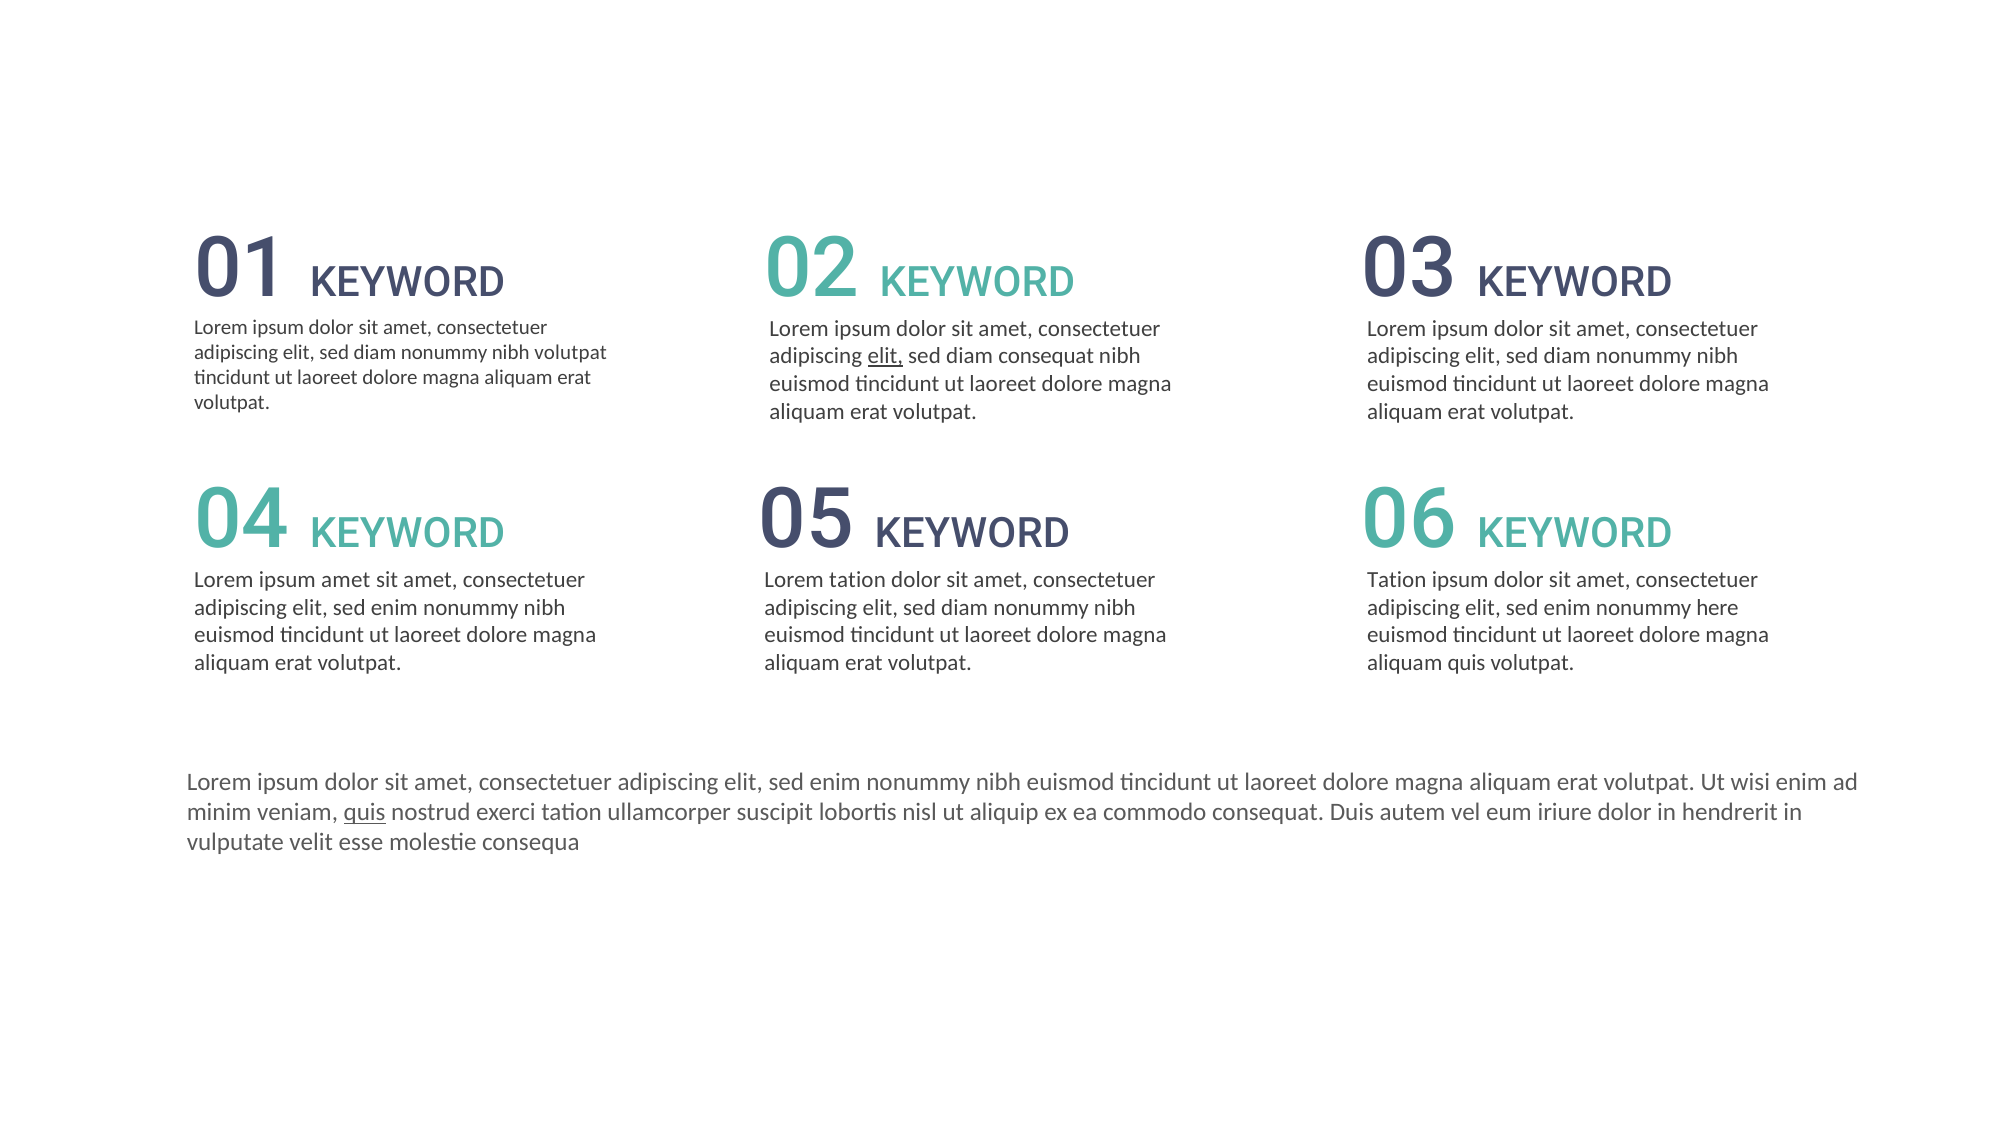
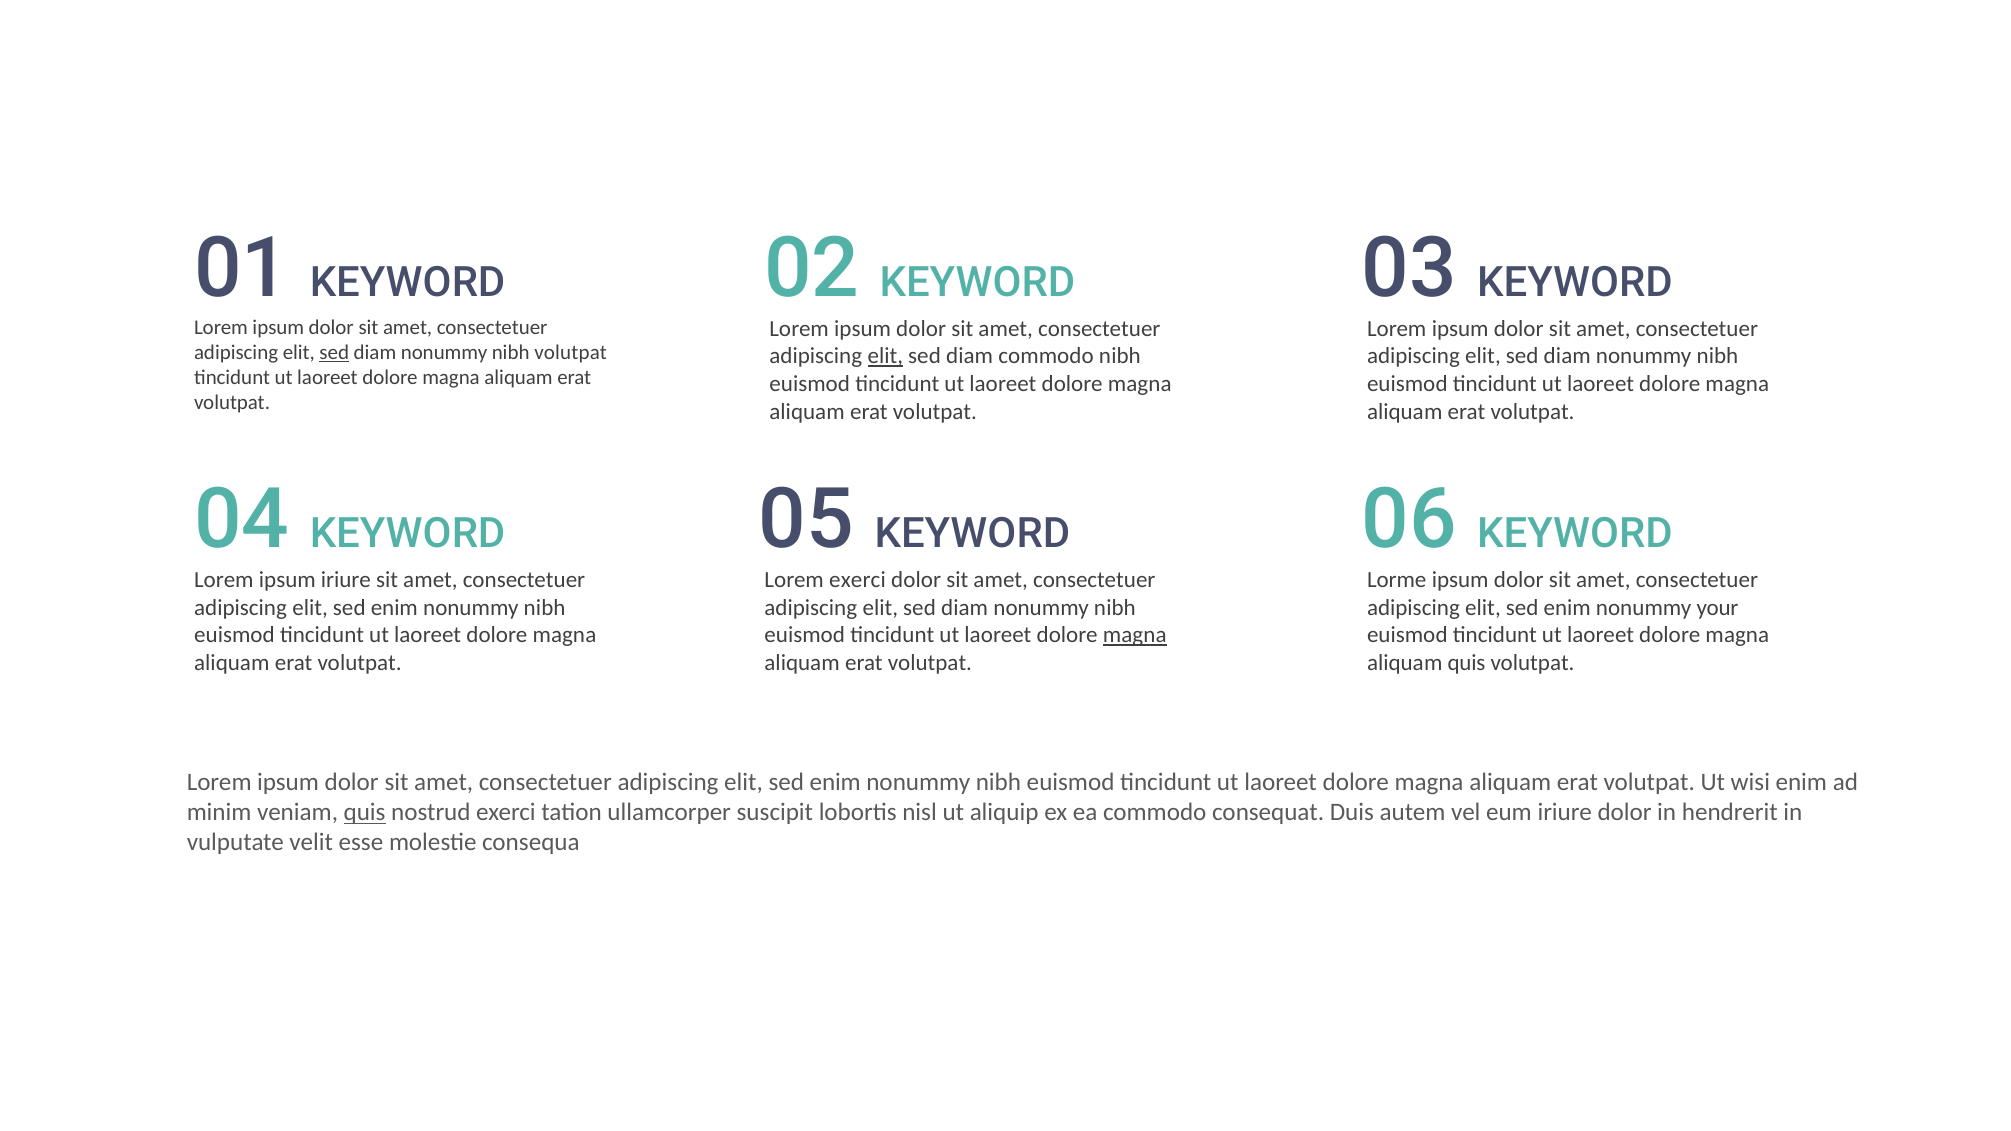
sed at (334, 352) underline: none -> present
diam consequat: consequat -> commodo
ipsum amet: amet -> iriure
Lorem tation: tation -> exerci
Tation at (1397, 580): Tation -> Lorme
here: here -> your
magna at (1135, 635) underline: none -> present
